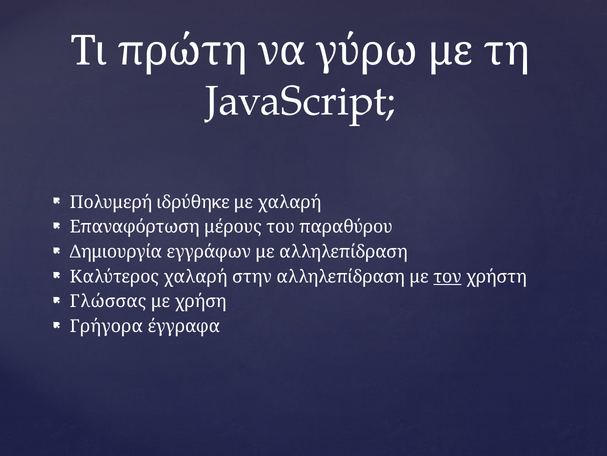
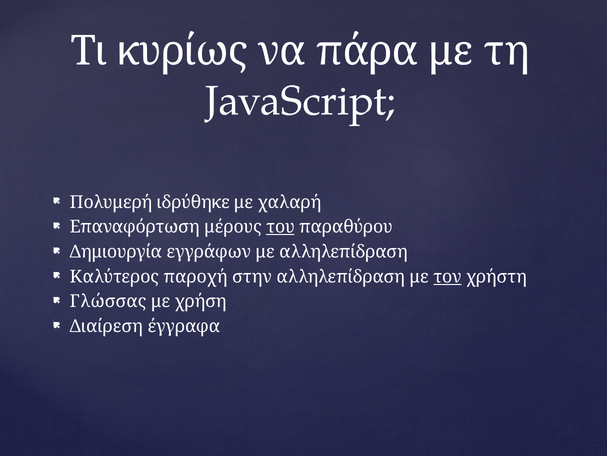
πρώτη: πρώτη -> κυρίως
γύρω: γύρω -> πάρα
του underline: none -> present
Καλύτερος χαλαρή: χαλαρή -> παροχή
Γρήγορα: Γρήγορα -> Διαίρεση
